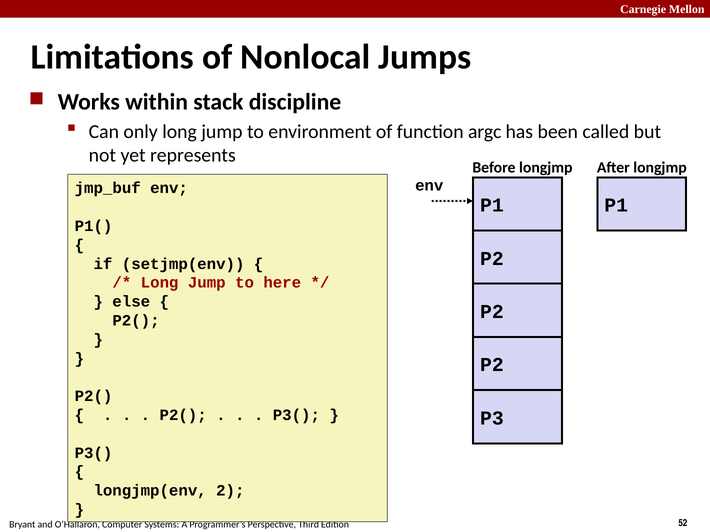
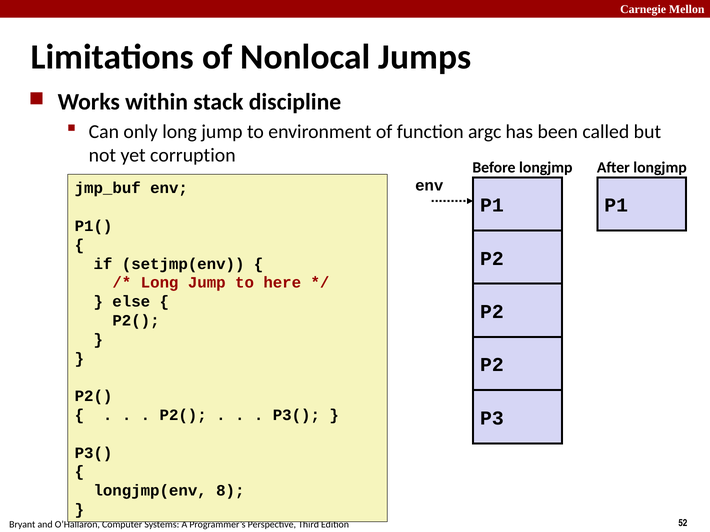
represents: represents -> corruption
2: 2 -> 8
